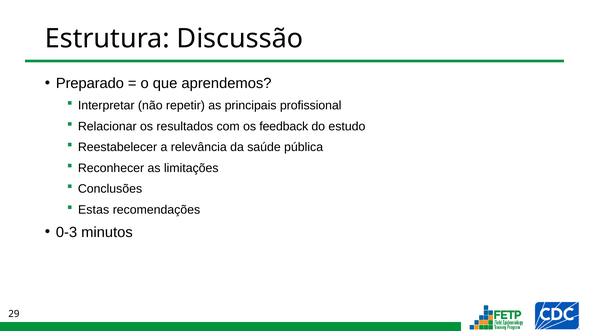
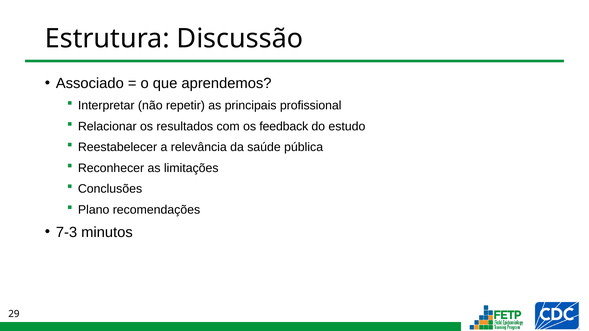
Preparado: Preparado -> Associado
Estas: Estas -> Plano
0-3: 0-3 -> 7-3
